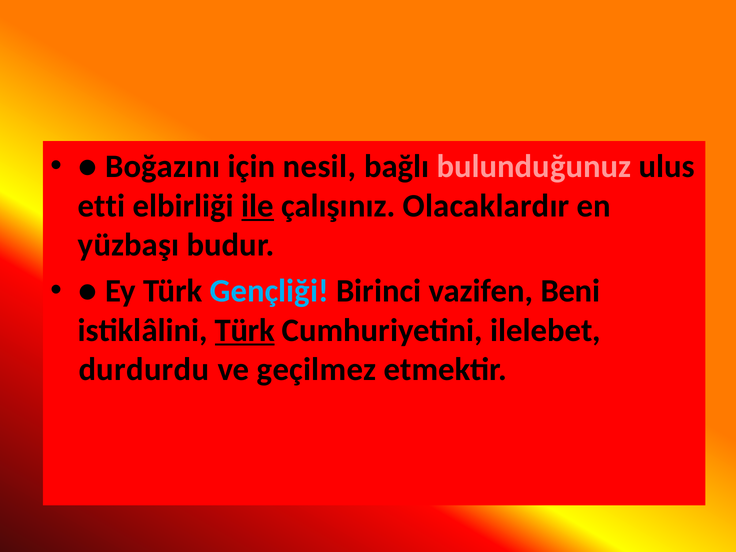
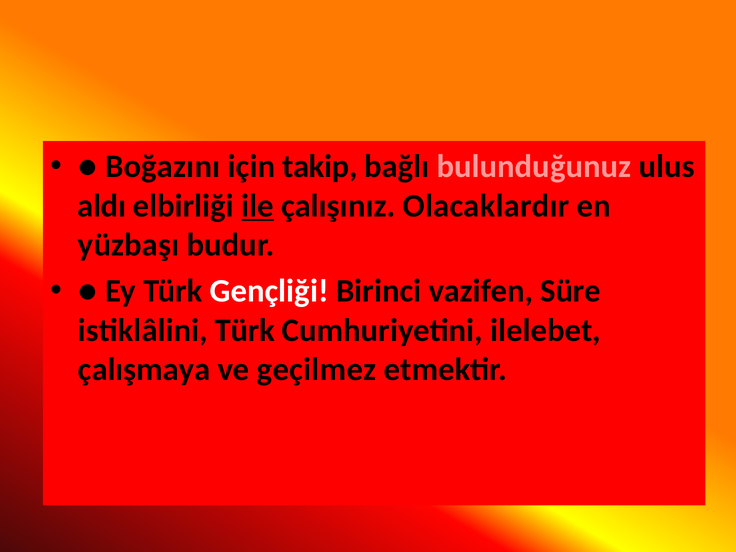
nesil: nesil -> takip
etti: etti -> aldı
Gençliği colour: light blue -> white
Beni: Beni -> Süre
Türk at (245, 330) underline: present -> none
durdurdu: durdurdu -> çalışmaya
